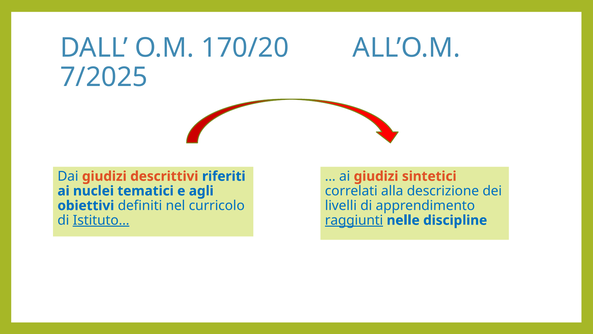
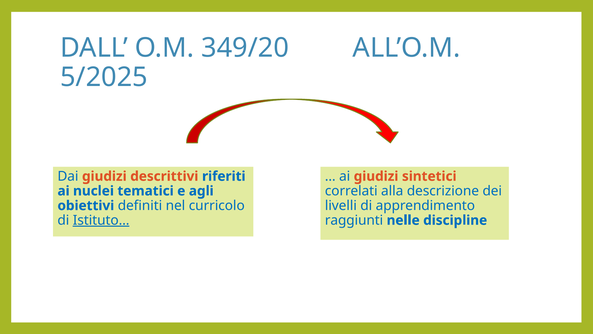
170/20: 170/20 -> 349/20
7/2025: 7/2025 -> 5/2025
raggiunti underline: present -> none
